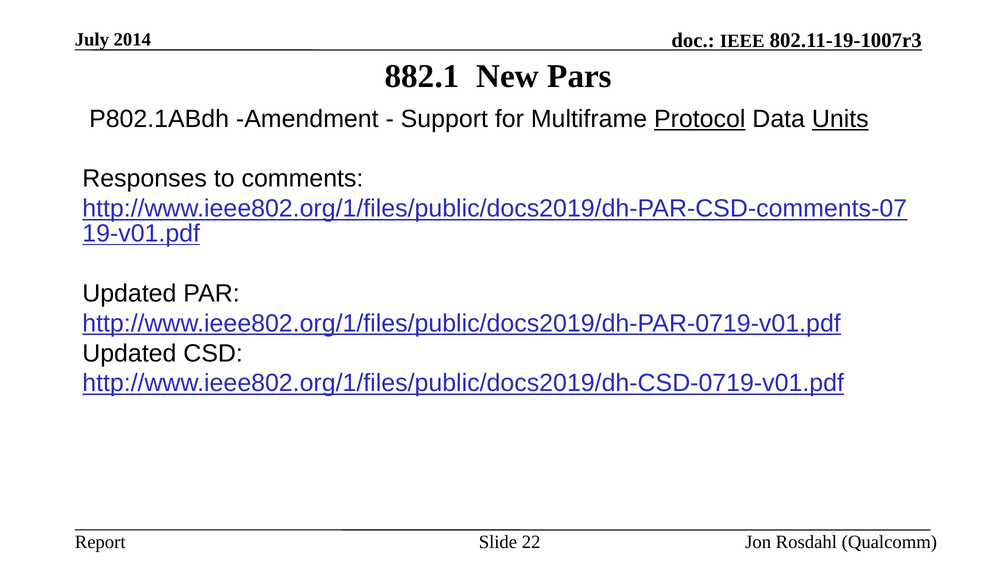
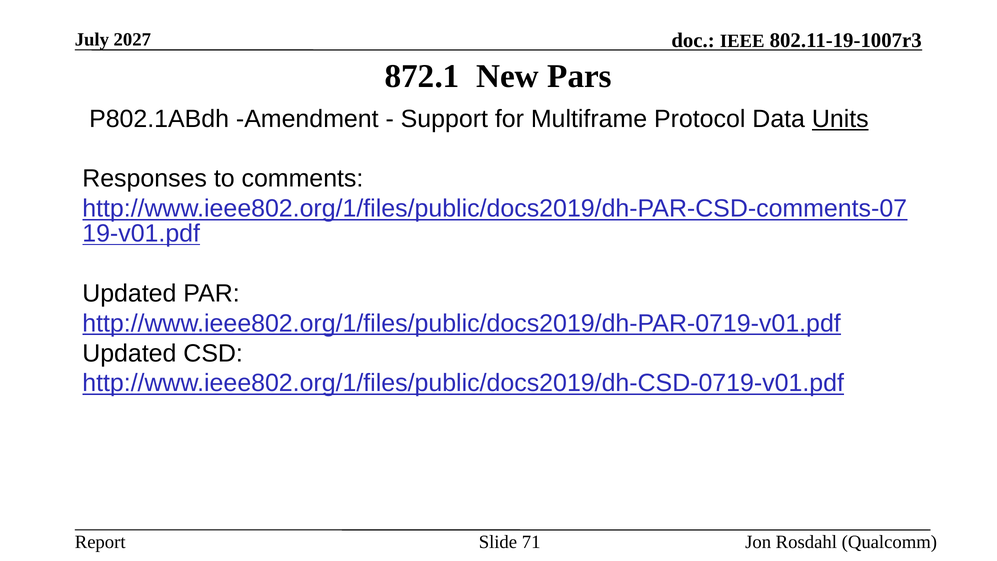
2014: 2014 -> 2027
882.1: 882.1 -> 872.1
Protocol underline: present -> none
22: 22 -> 71
